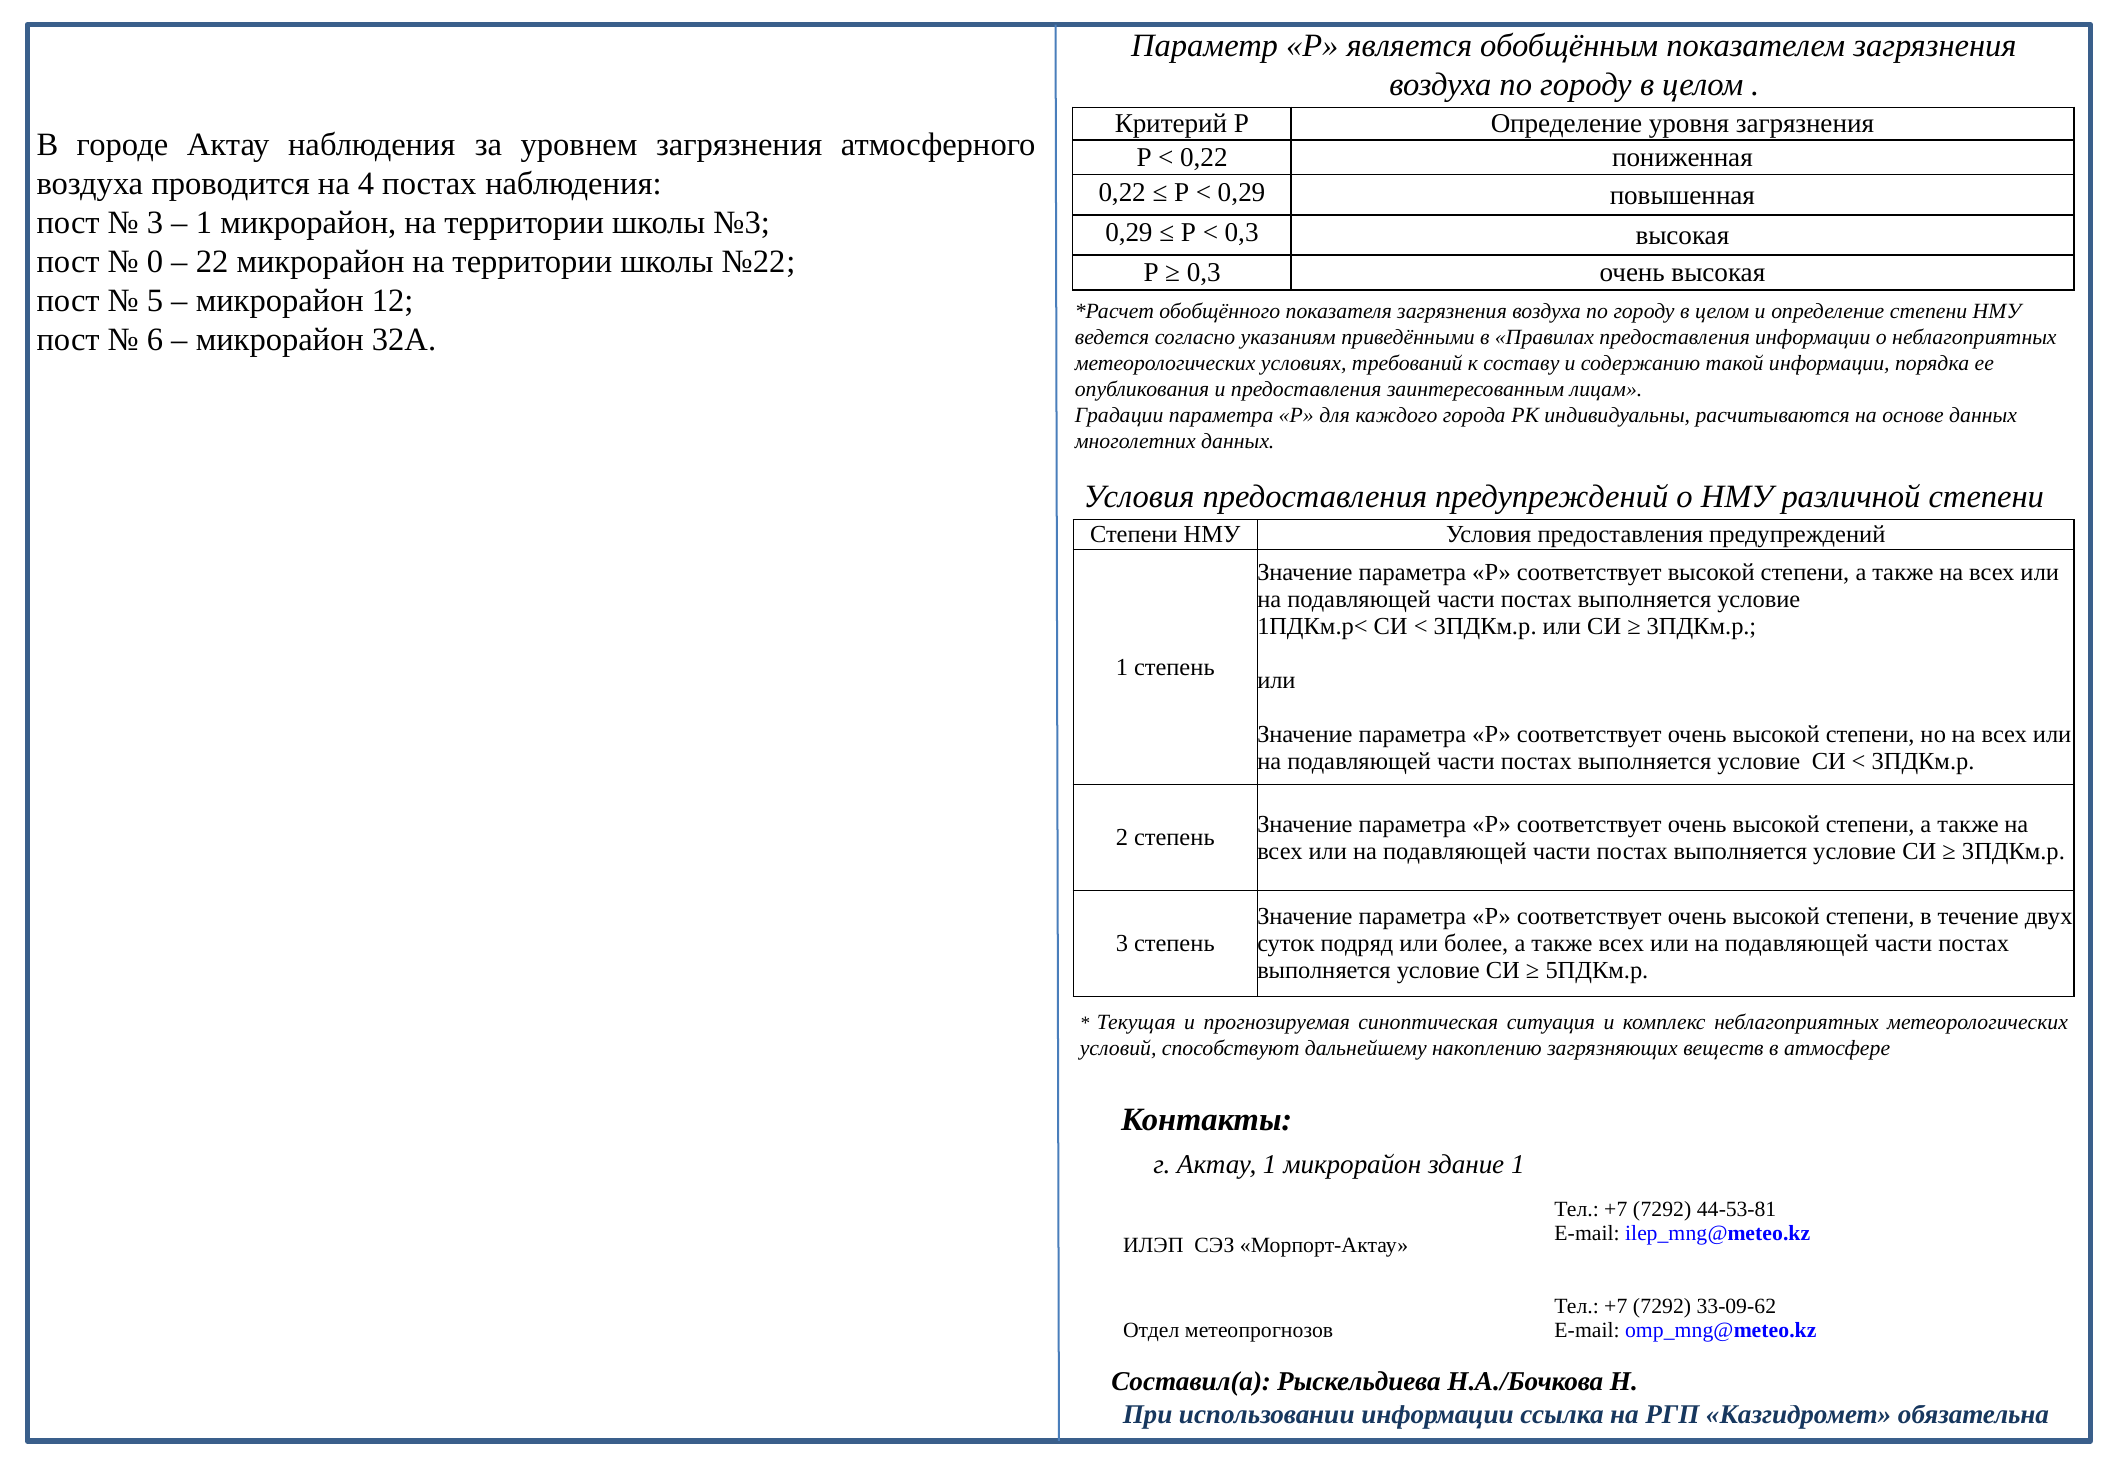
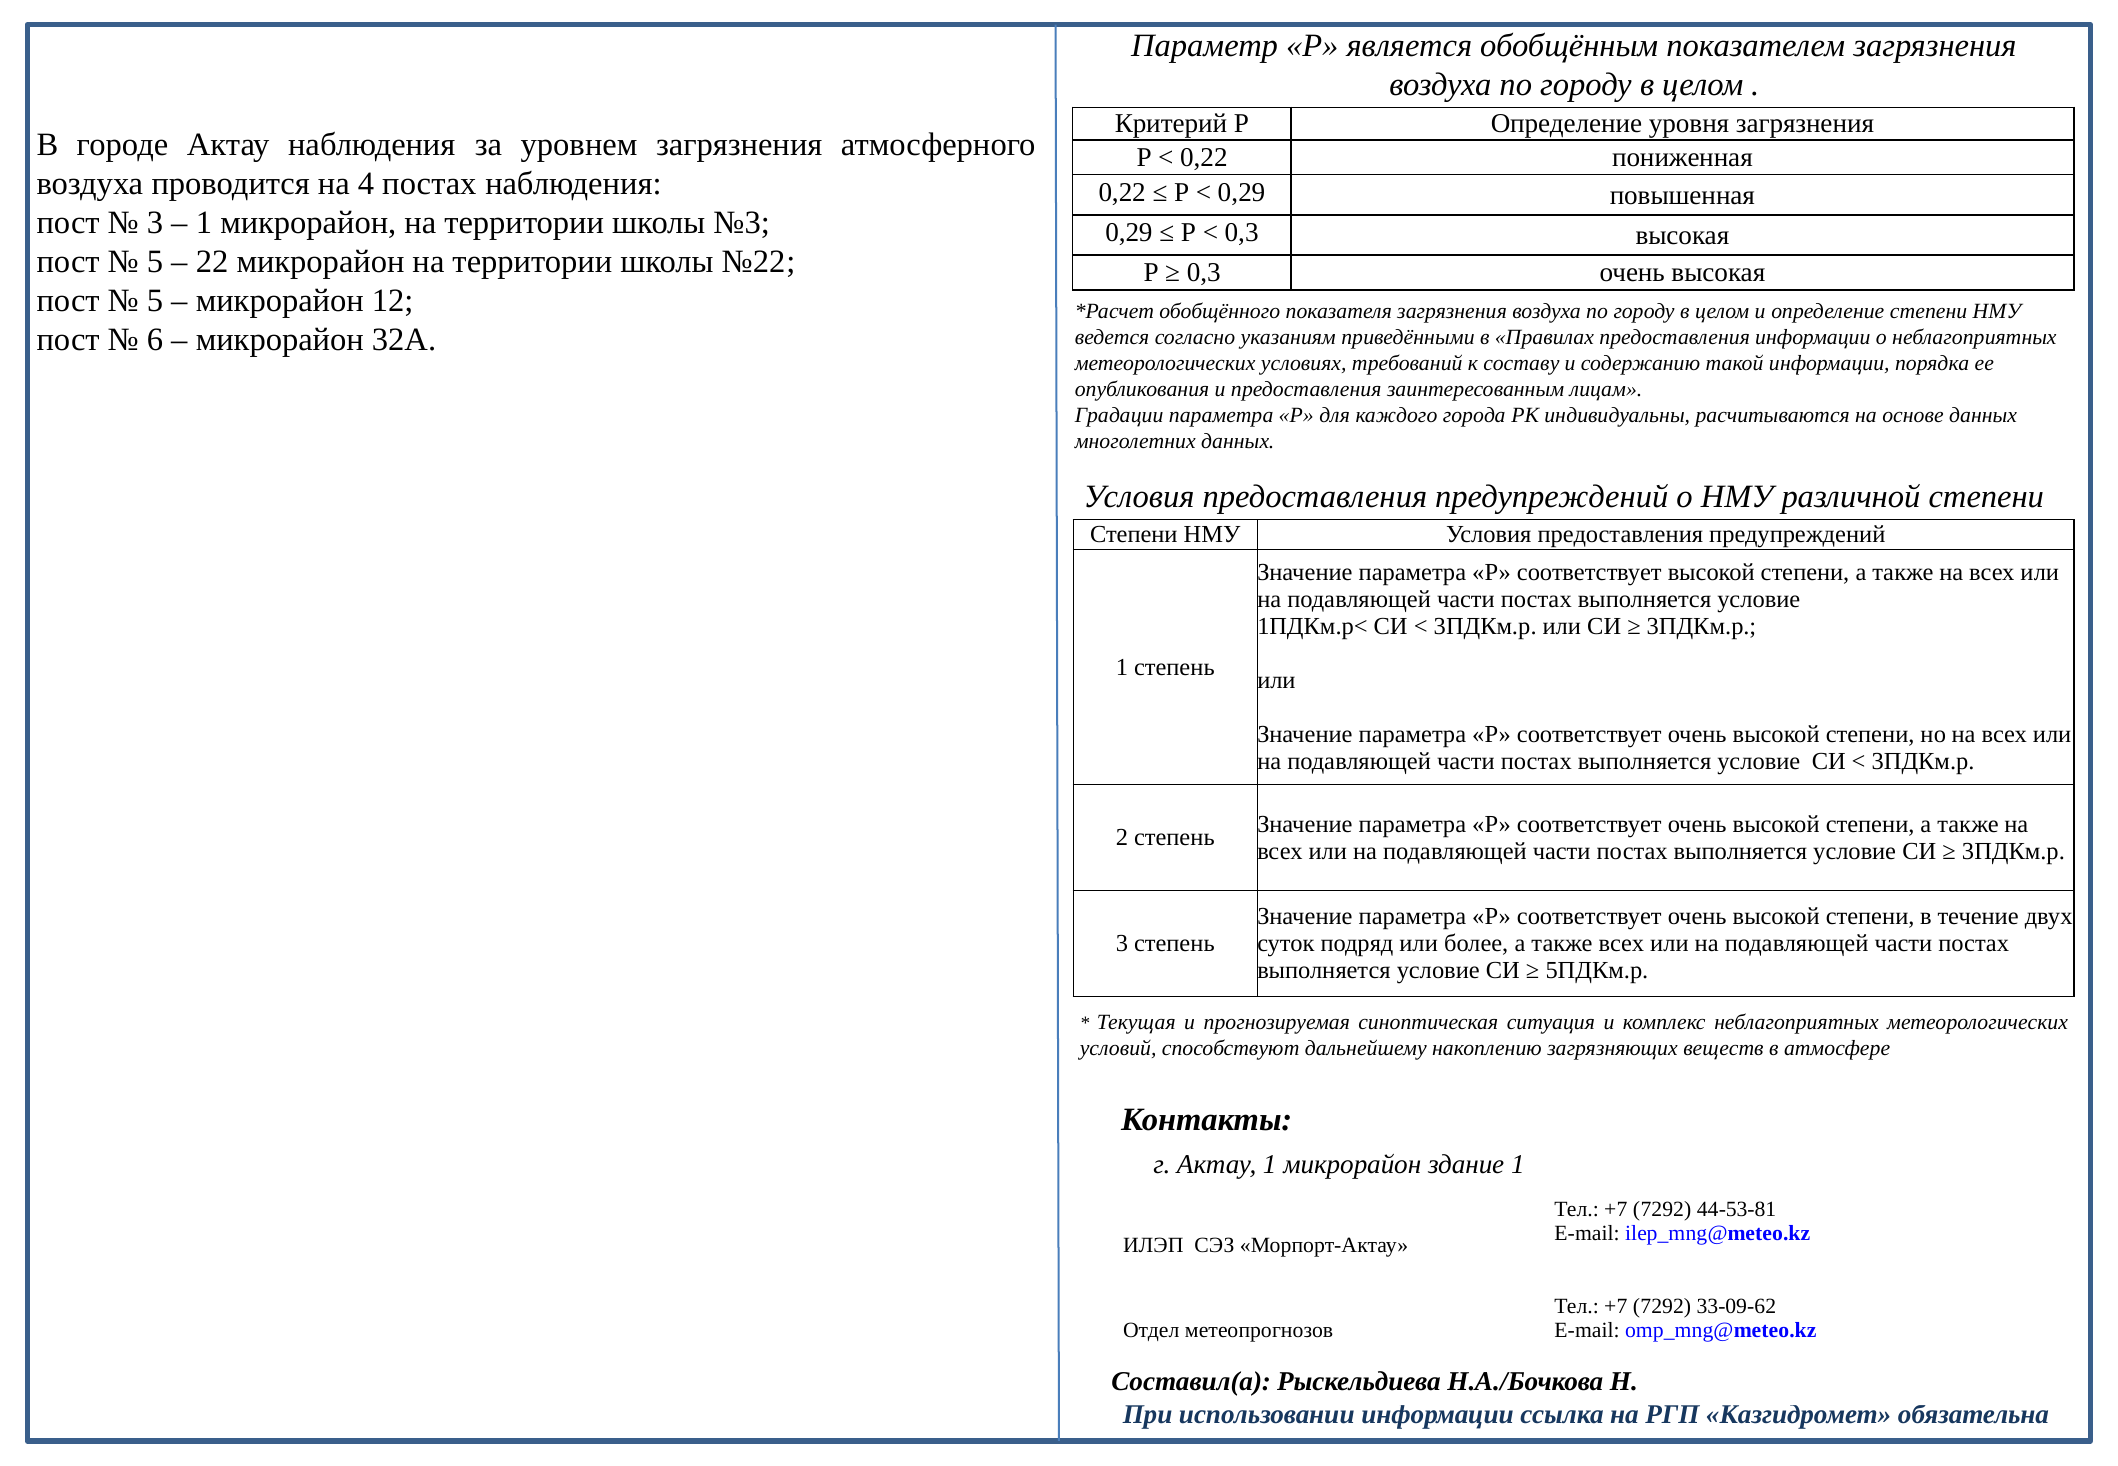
0 at (155, 262): 0 -> 5
